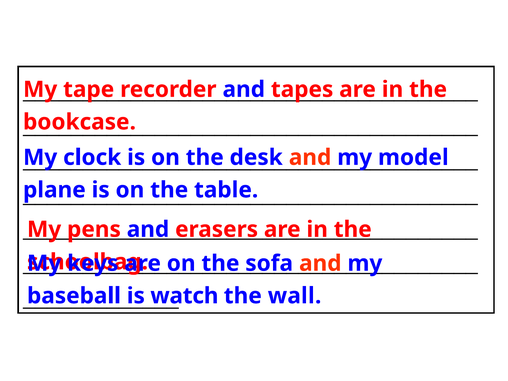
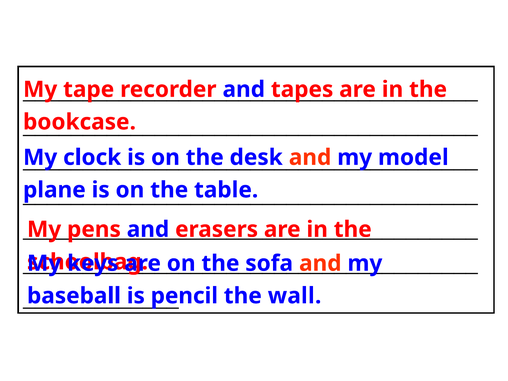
watch: watch -> pencil
